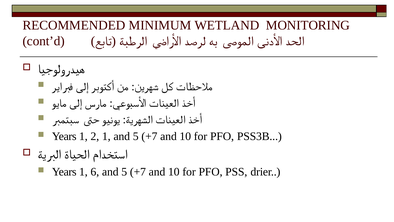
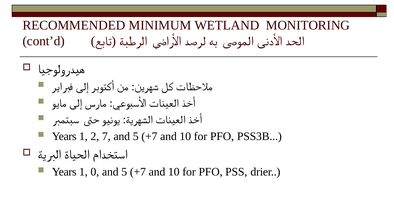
2 1: 1 -> 7
6: 6 -> 0
